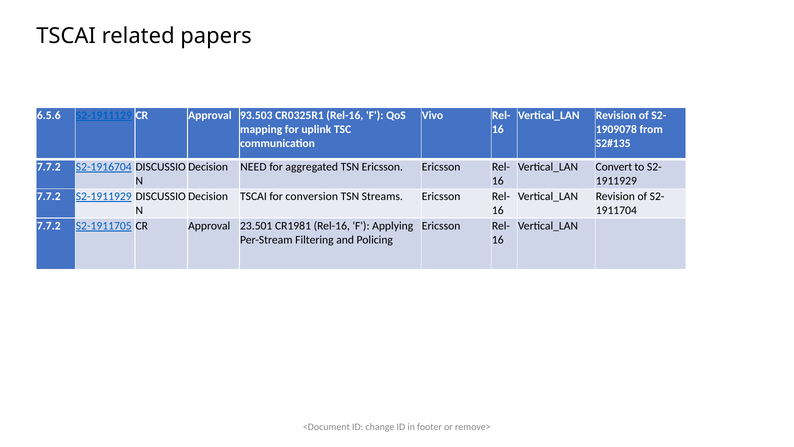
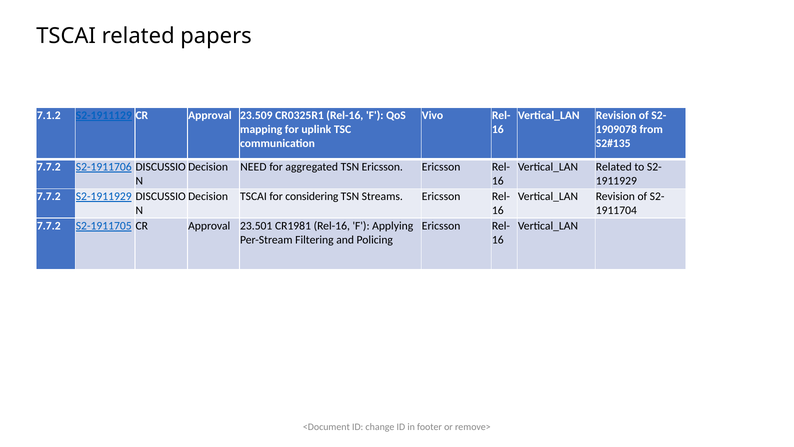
6.5.6: 6.5.6 -> 7.1.2
93.503: 93.503 -> 23.509
S2-1916704: S2-1916704 -> S2-1911706
Convert at (614, 167): Convert -> Related
conversion: conversion -> considering
